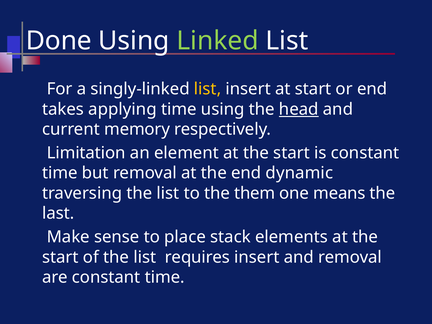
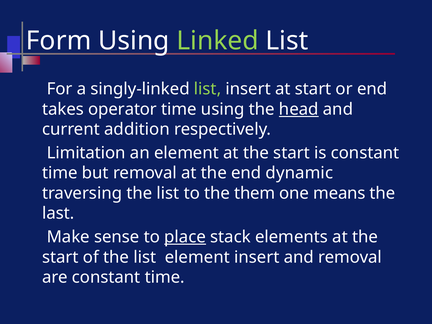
Done: Done -> Form
list at (208, 89) colour: yellow -> light green
applying: applying -> operator
memory: memory -> addition
place underline: none -> present
list requires: requires -> element
